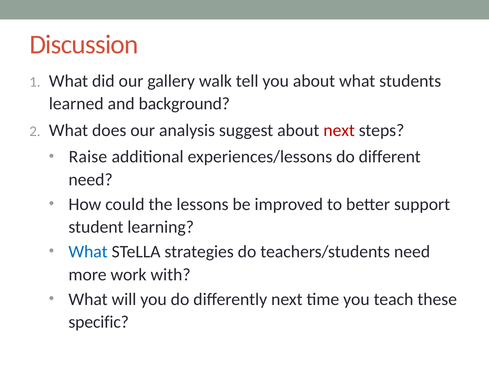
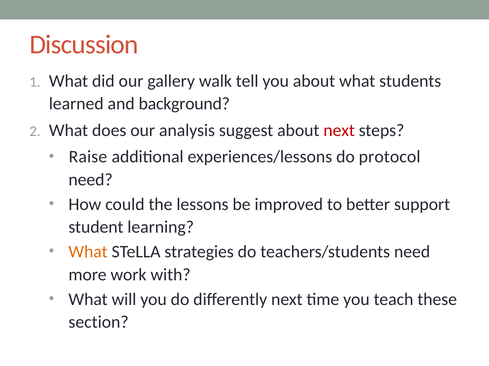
different: different -> protocol
What at (88, 252) colour: blue -> orange
specific: specific -> section
